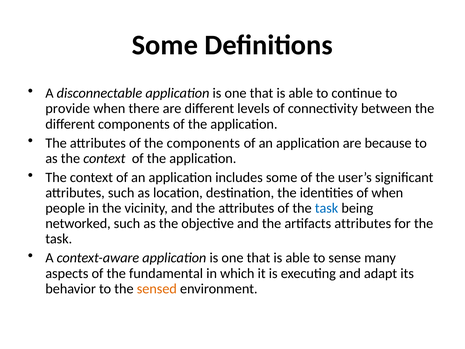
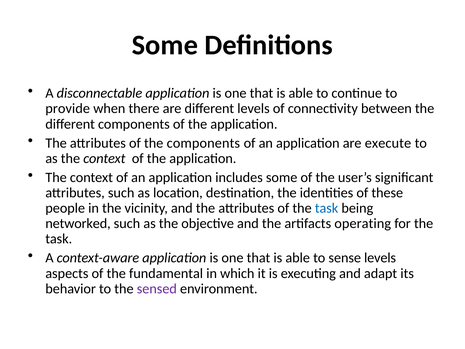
because: because -> execute
of when: when -> these
artifacts attributes: attributes -> operating
sense many: many -> levels
sensed colour: orange -> purple
